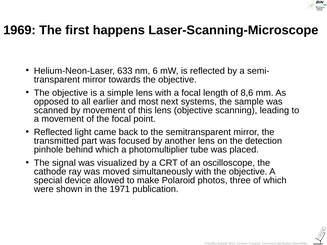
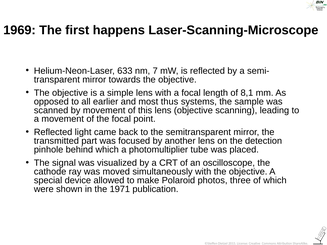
6: 6 -> 7
8,6: 8,6 -> 8,1
next: next -> thus
